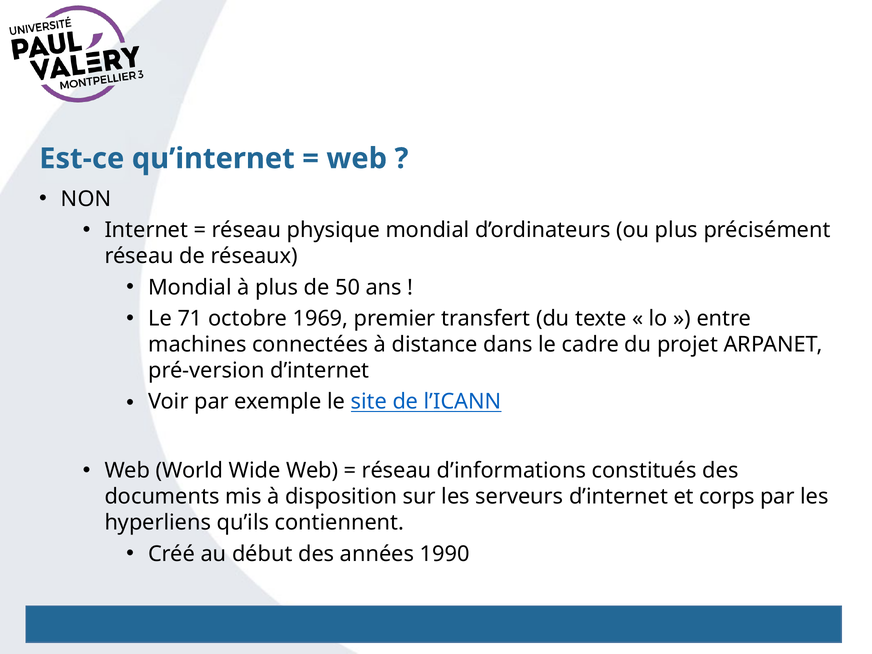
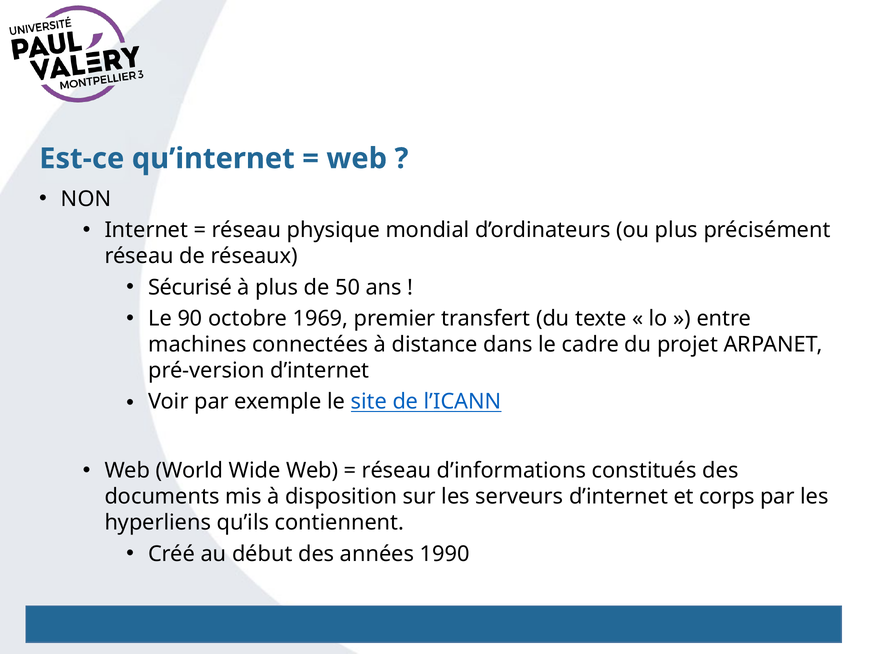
Mondial at (190, 287): Mondial -> Sécurisé
71: 71 -> 90
